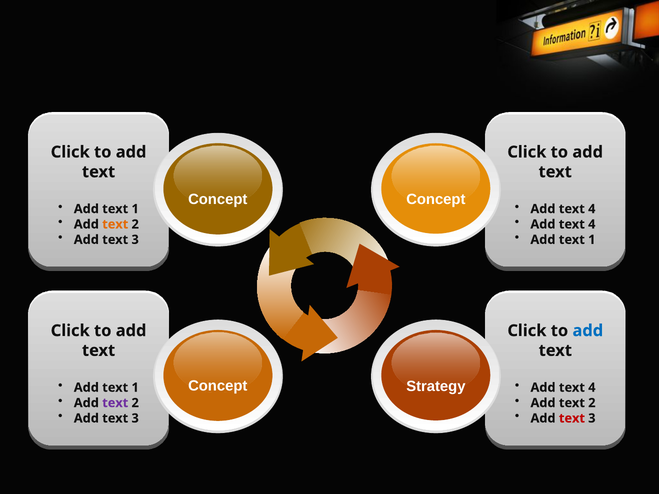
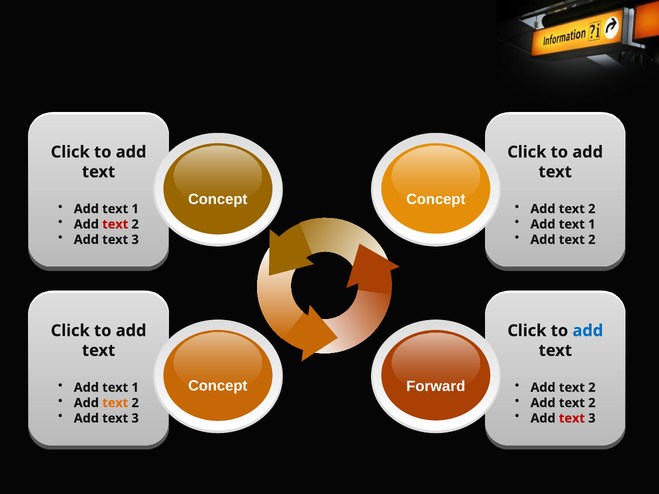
4 at (592, 209): 4 -> 2
text at (115, 224) colour: orange -> red
4 at (592, 224): 4 -> 1
1 at (592, 240): 1 -> 2
Strategy: Strategy -> Forward
4 at (592, 388): 4 -> 2
text at (115, 403) colour: purple -> orange
